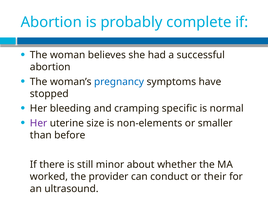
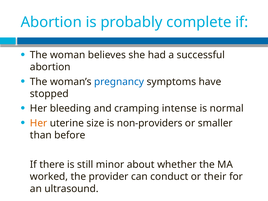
specific: specific -> intense
Her at (39, 123) colour: purple -> orange
non-elements: non-elements -> non-providers
